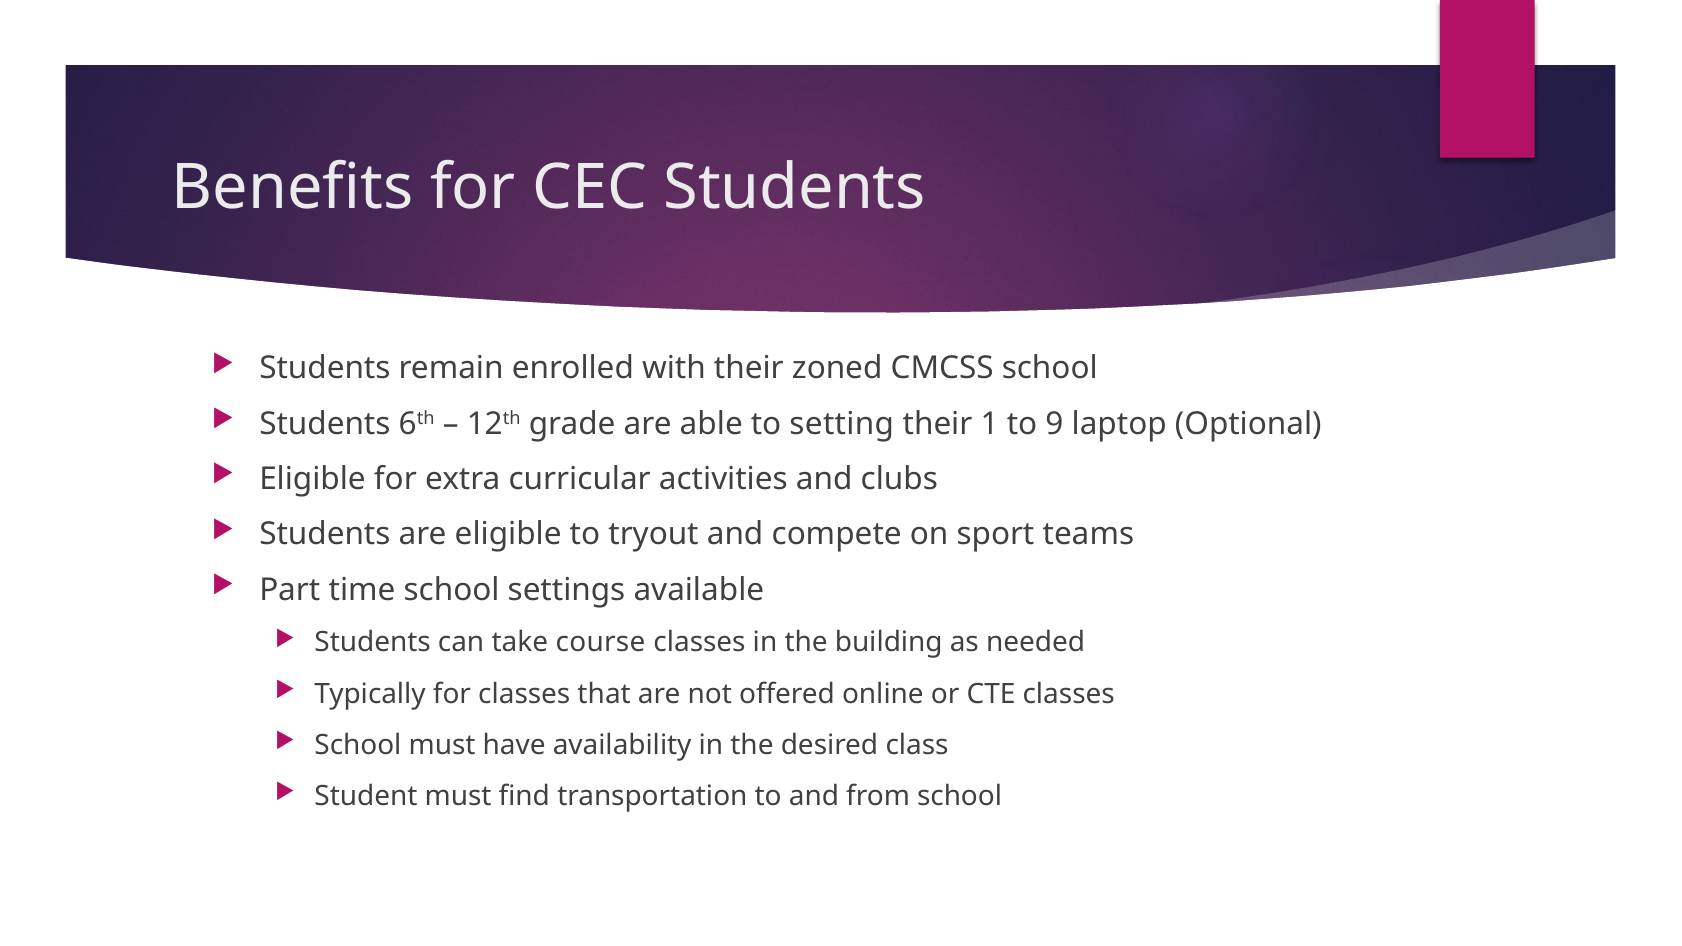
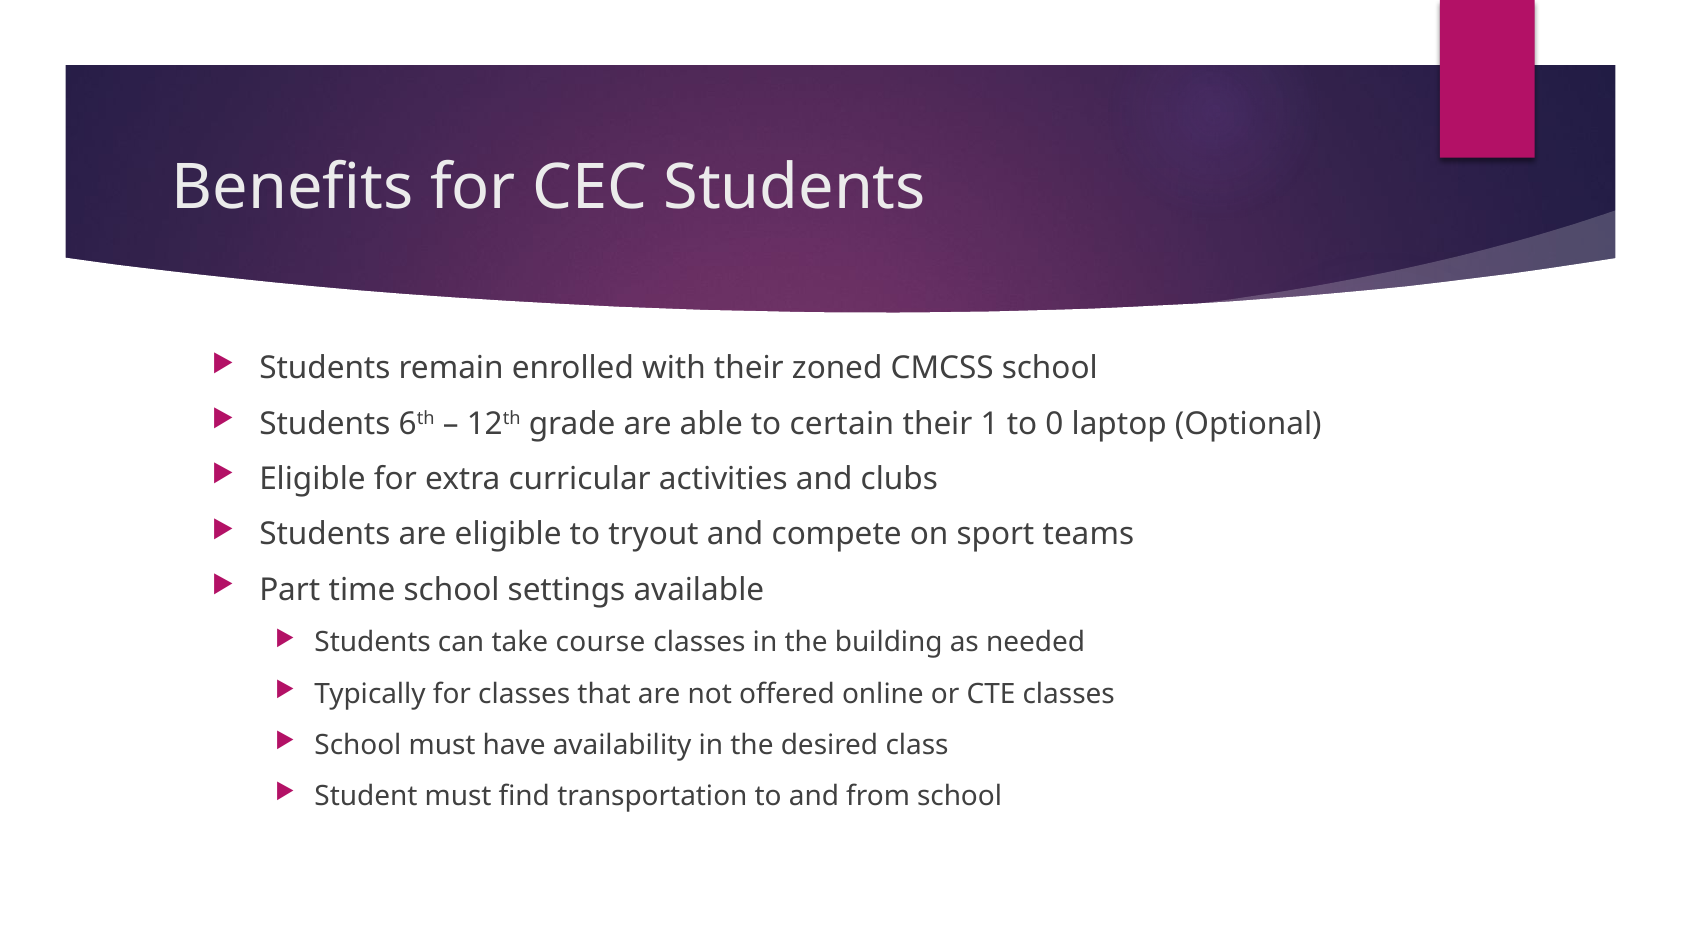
setting: setting -> certain
9: 9 -> 0
